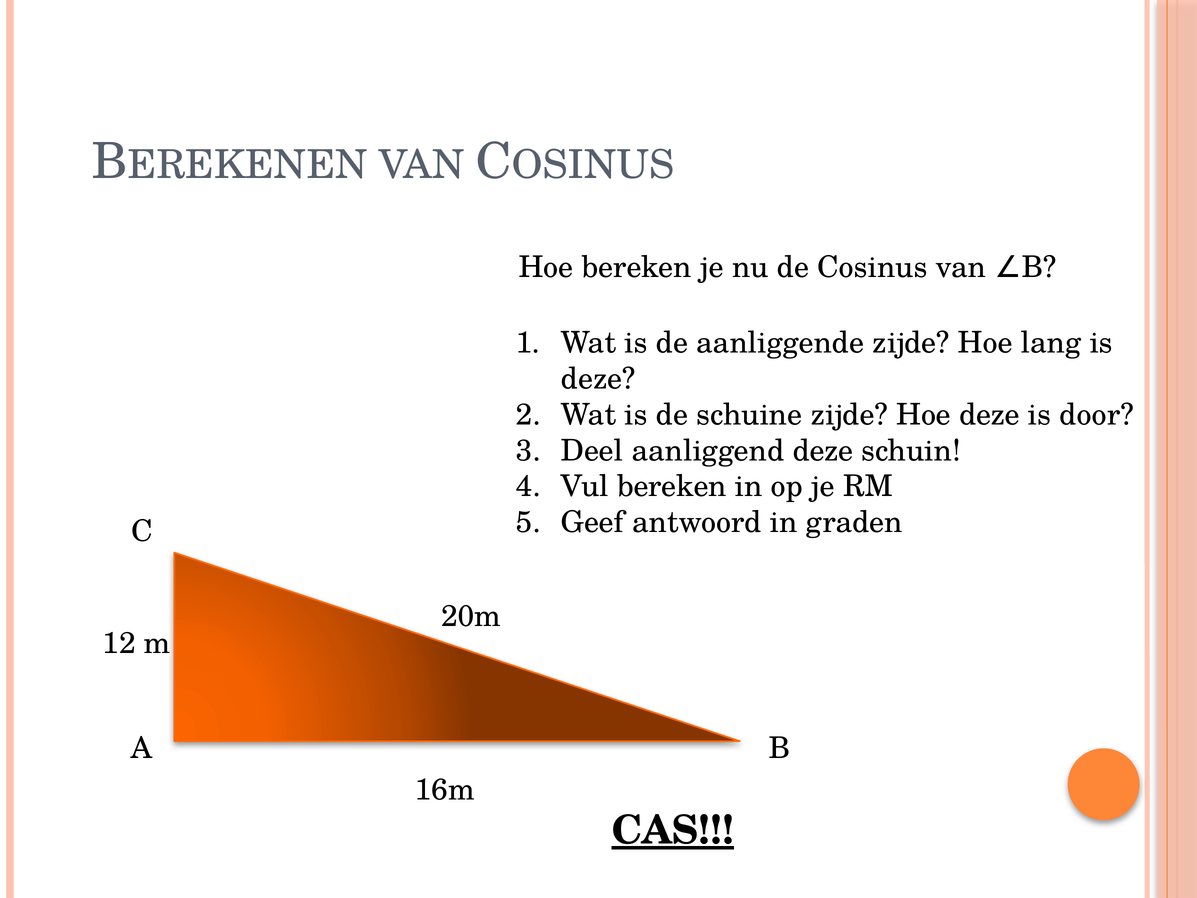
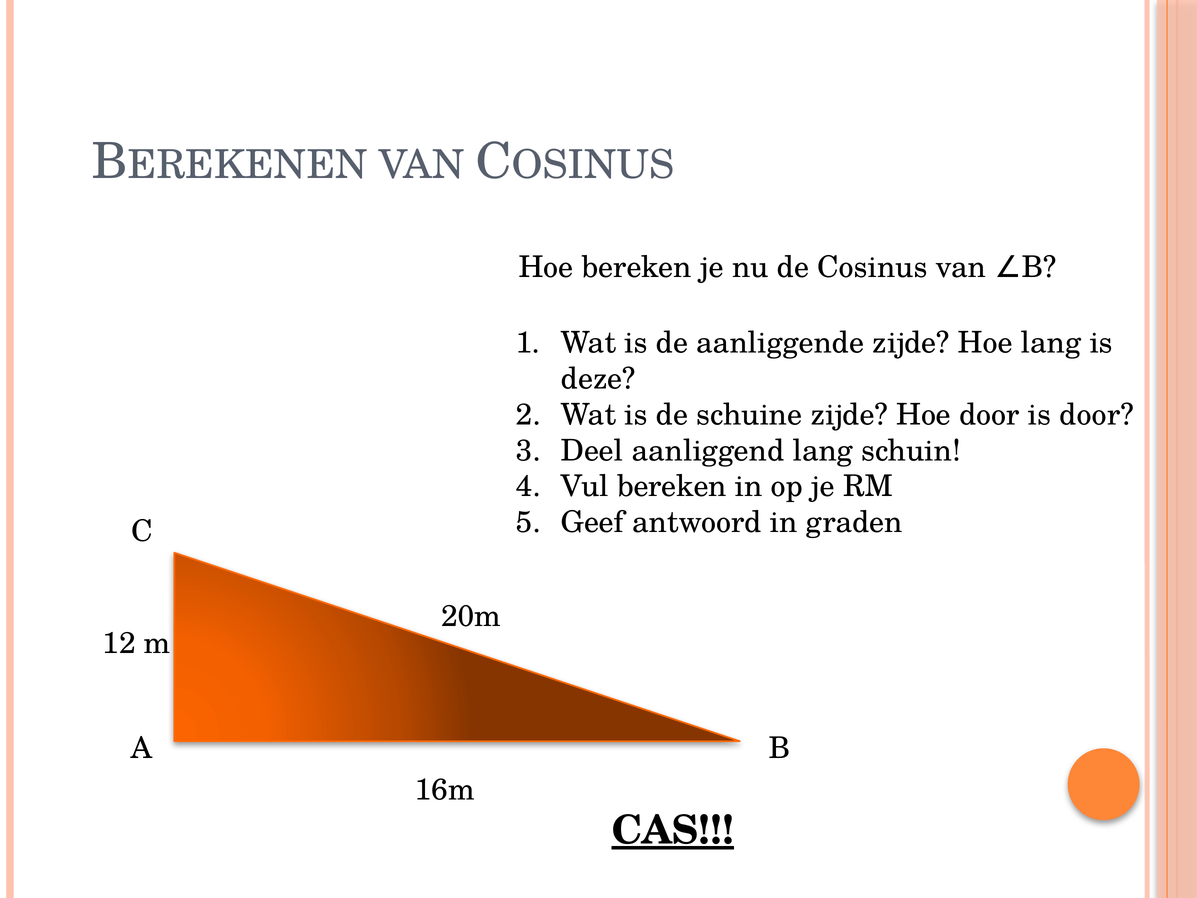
Hoe deze: deze -> door
aanliggend deze: deze -> lang
